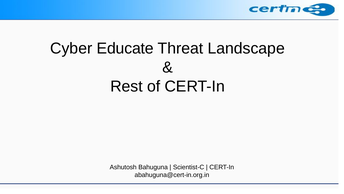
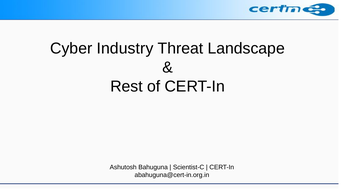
Educate: Educate -> Industry
